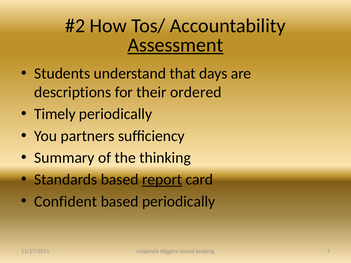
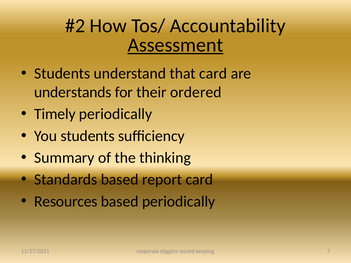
that days: days -> card
descriptions: descriptions -> understands
You partners: partners -> students
report underline: present -> none
Confident: Confident -> Resources
